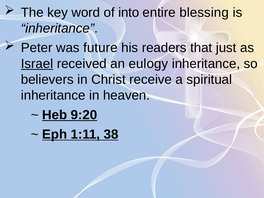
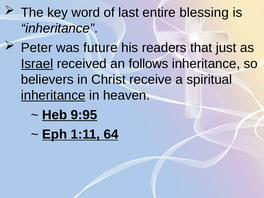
into: into -> last
eulogy: eulogy -> follows
inheritance at (53, 95) underline: none -> present
9:20: 9:20 -> 9:95
38: 38 -> 64
